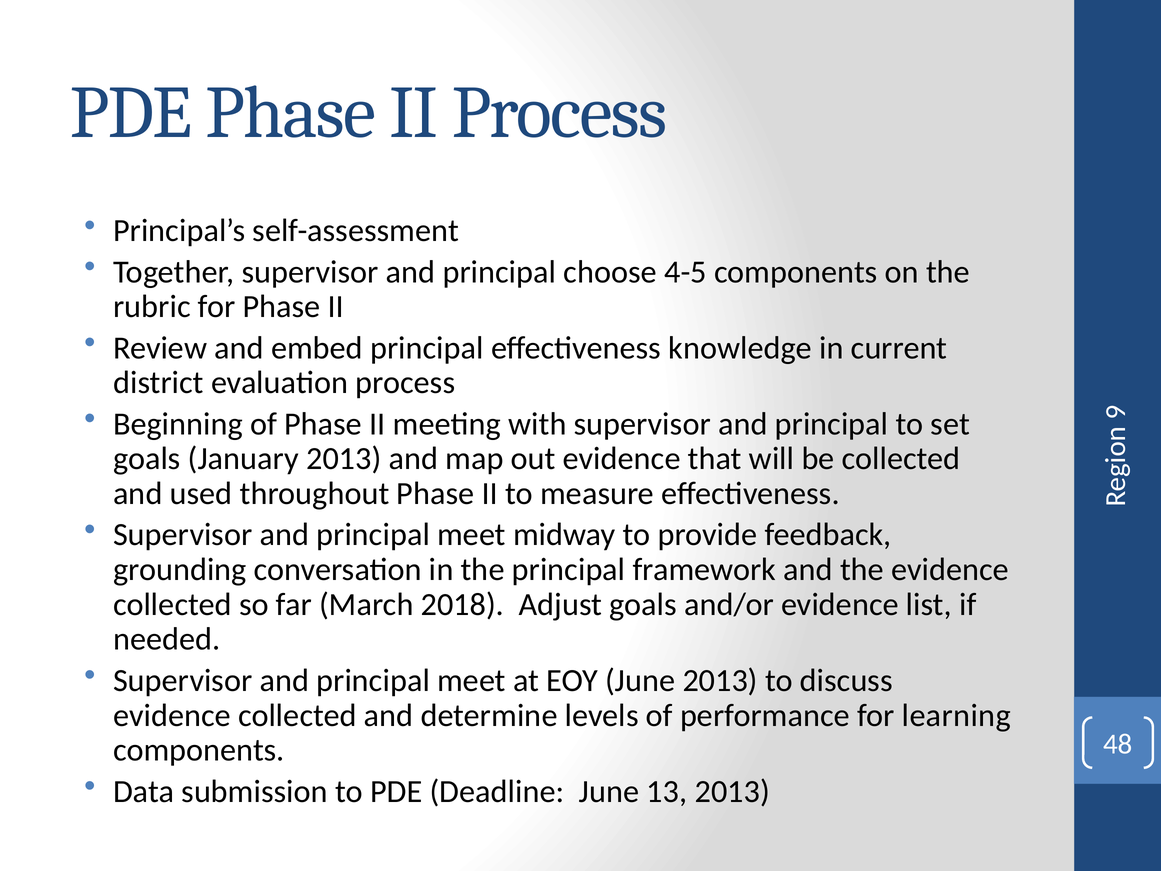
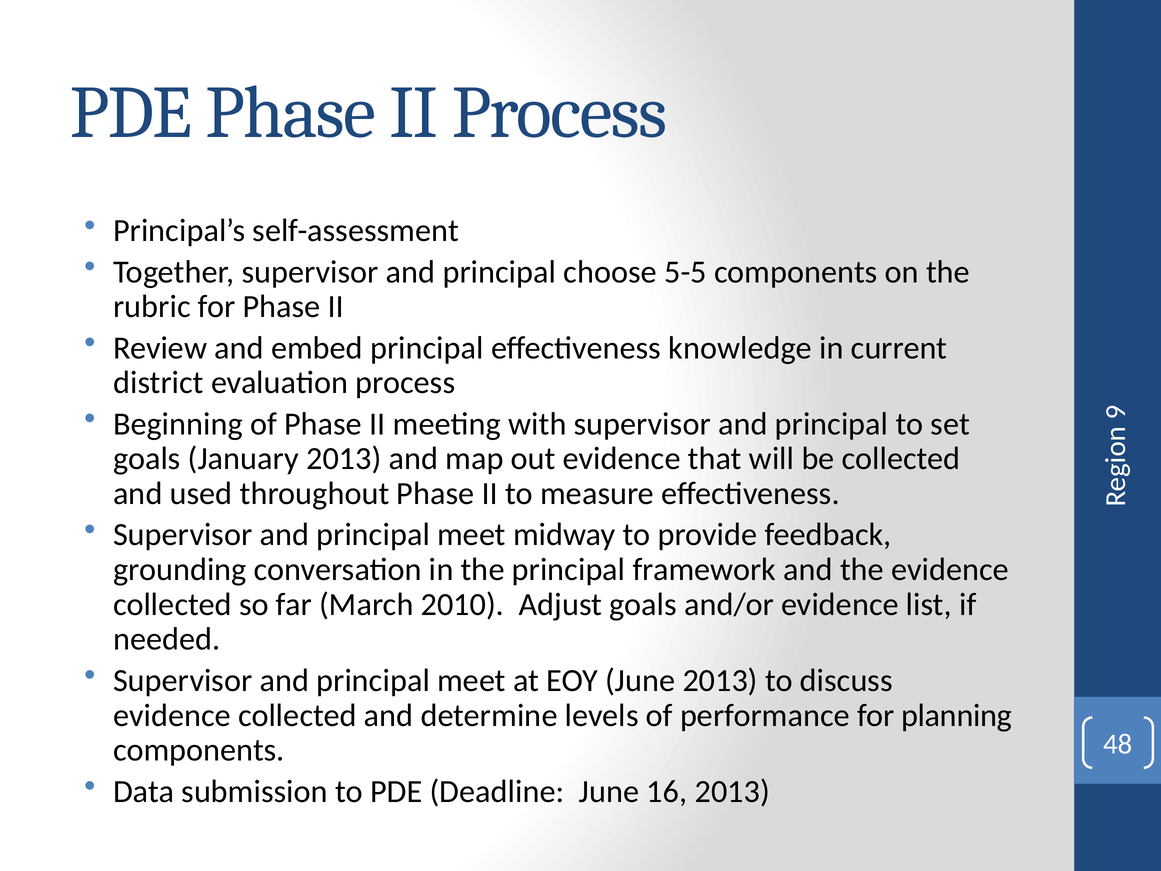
4-5: 4-5 -> 5-5
2018: 2018 -> 2010
learning: learning -> planning
13: 13 -> 16
